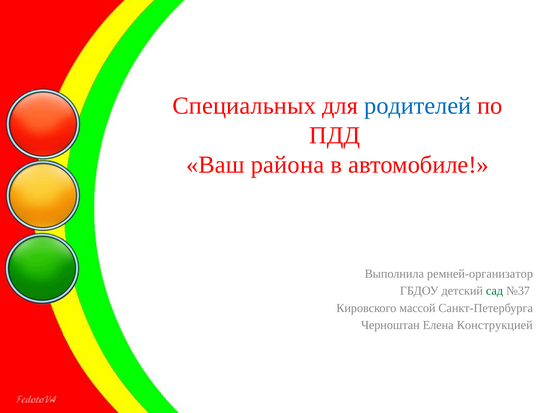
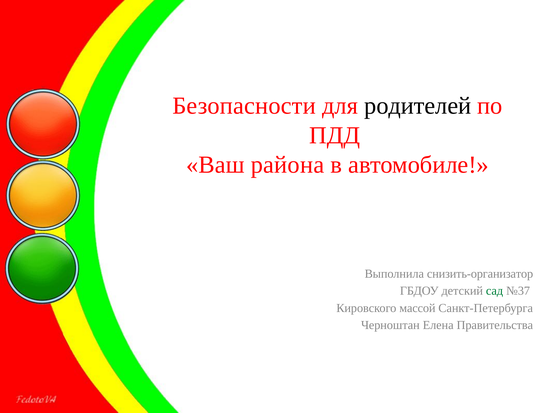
Специальных: Специальных -> Безопасности
родителей colour: blue -> black
ремней-организатор: ремней-организатор -> снизить-организатор
Конструкцией: Конструкцией -> Правительства
